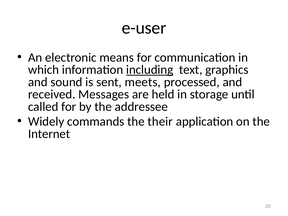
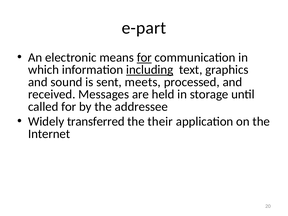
e-user: e-user -> e-part
for at (144, 57) underline: none -> present
commands: commands -> transferred
